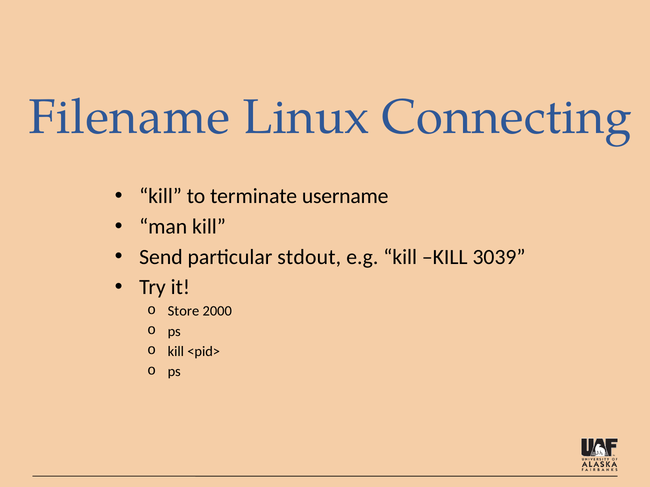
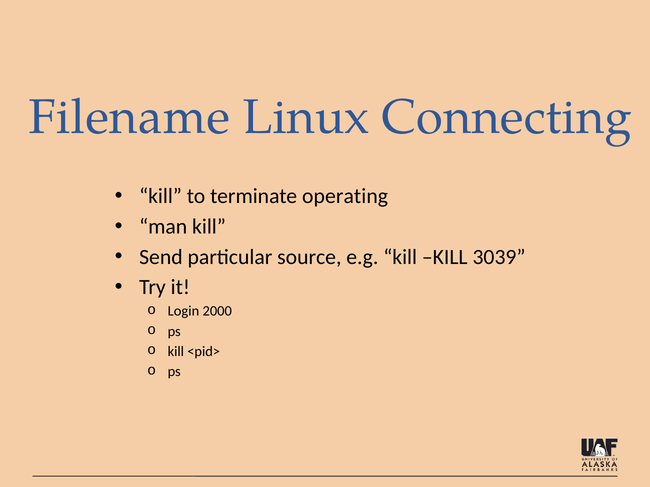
username: username -> operating
stdout: stdout -> source
Store: Store -> Login
